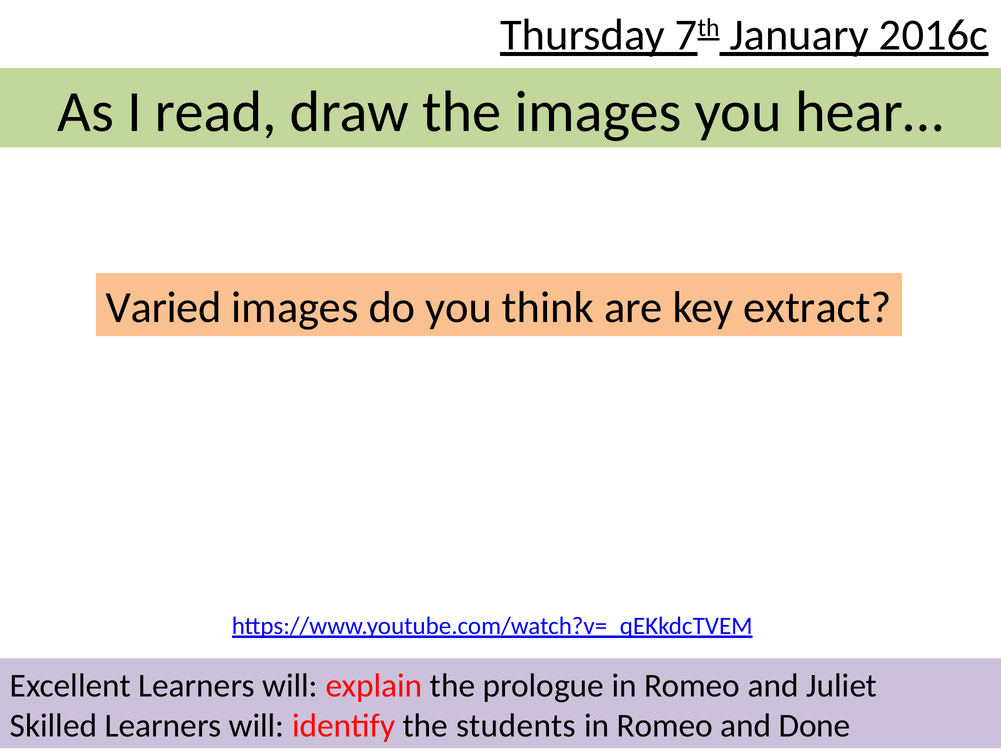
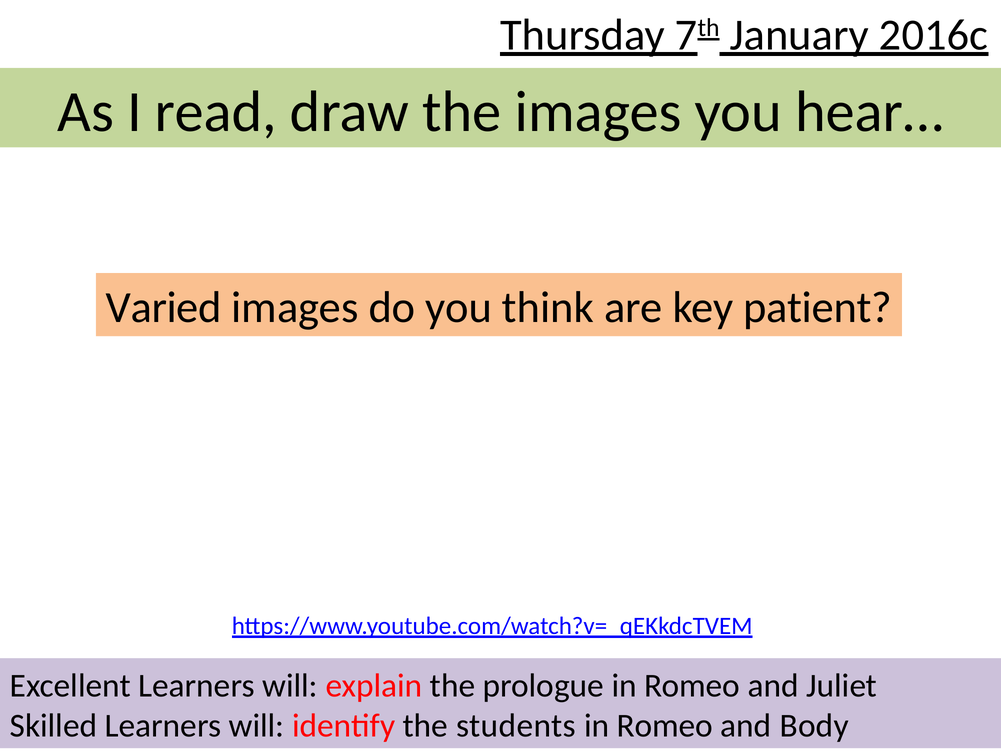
extract: extract -> patient
Done: Done -> Body
